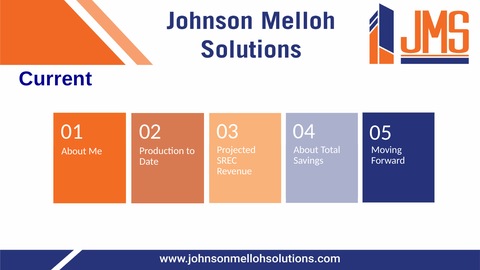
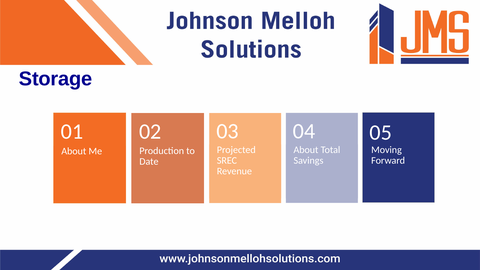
Current: Current -> Storage
